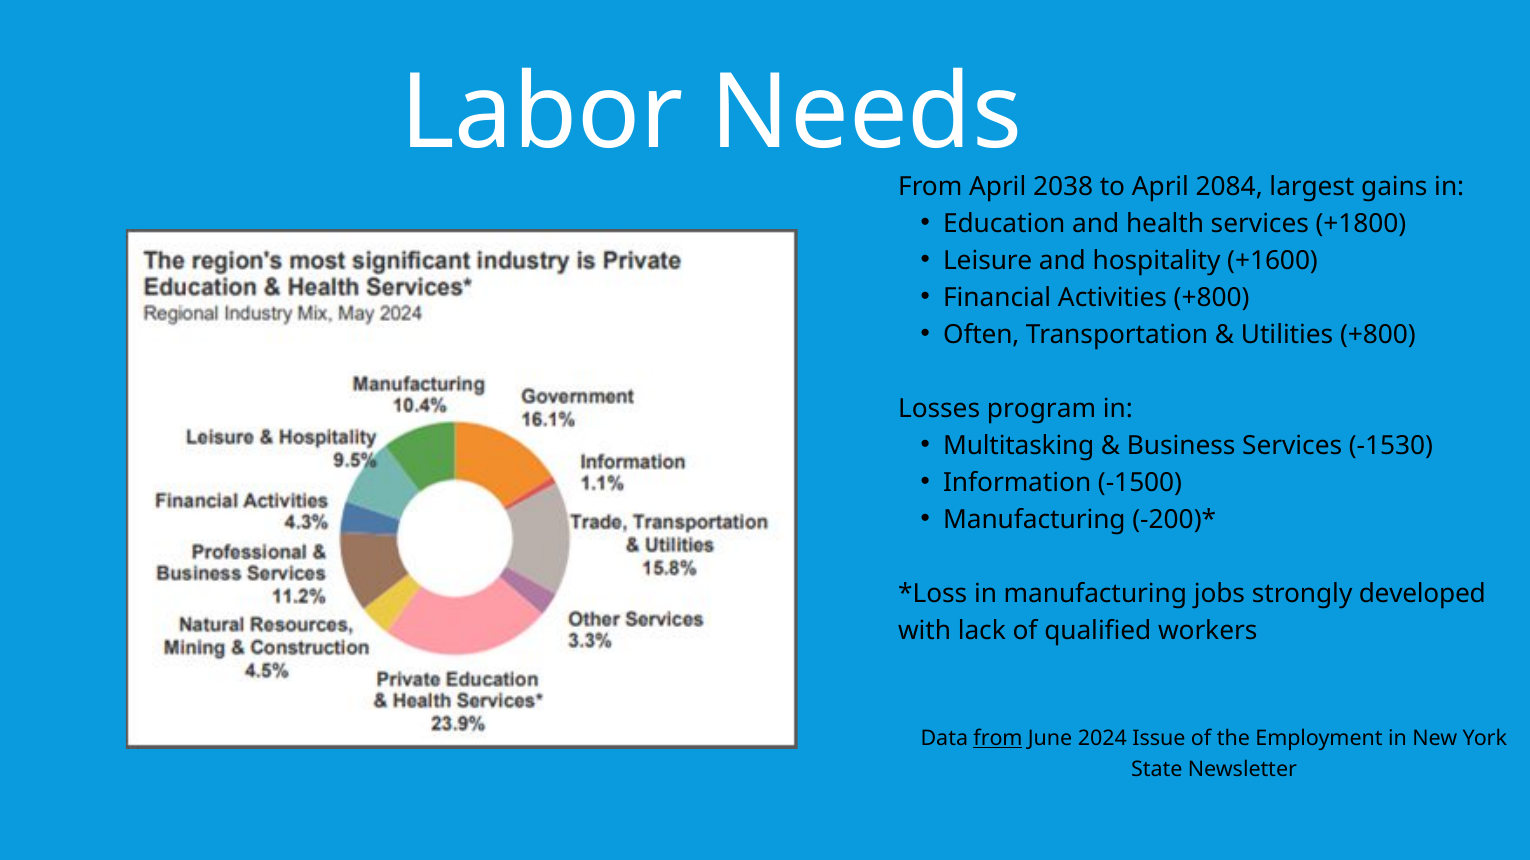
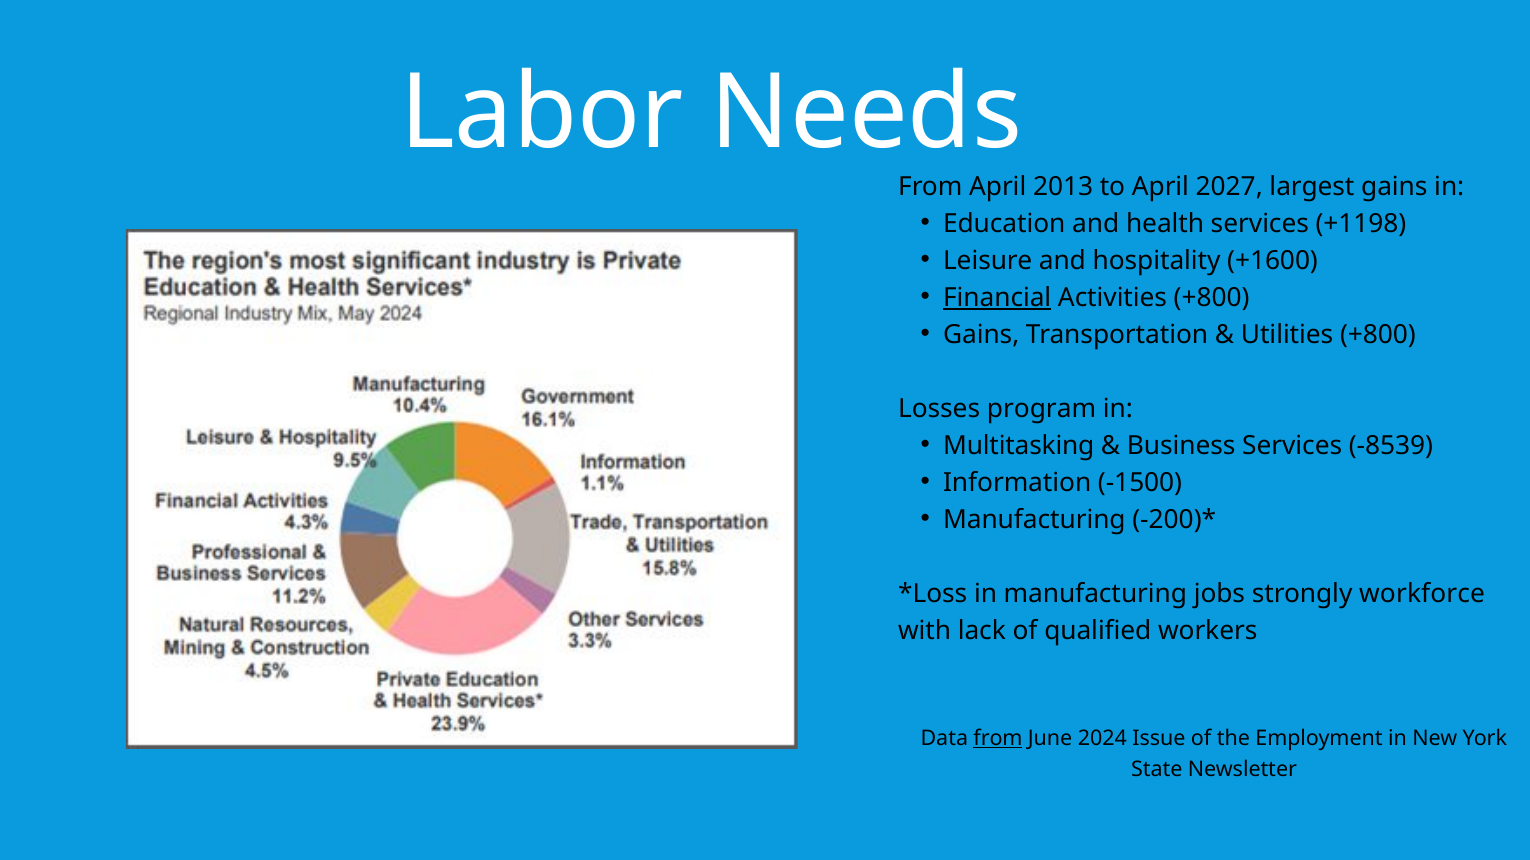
2038: 2038 -> 2013
2084: 2084 -> 2027
+1800: +1800 -> +1198
Financial underline: none -> present
Often at (981, 335): Often -> Gains
-1530: -1530 -> -8539
developed: developed -> workforce
